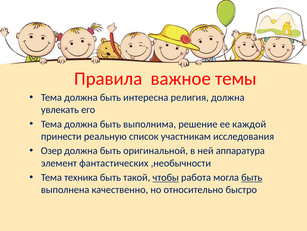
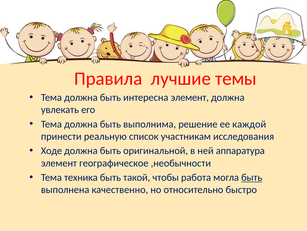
важное: важное -> лучшие
интересна религия: религия -> элемент
Озер: Озер -> Ходе
фантастических: фантастических -> географическое
чтобы underline: present -> none
